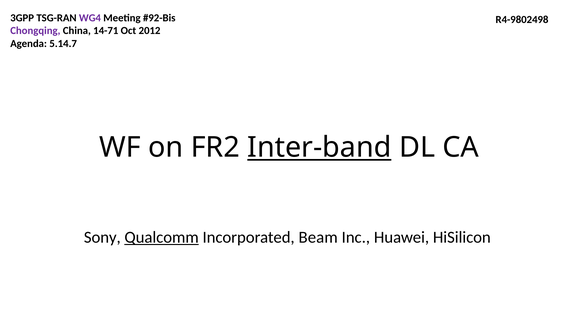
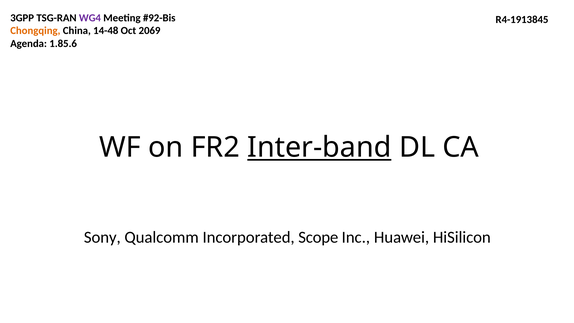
R4-9802498: R4-9802498 -> R4-1913845
Chongqing colour: purple -> orange
14-71: 14-71 -> 14-48
2012: 2012 -> 2069
5.14.7: 5.14.7 -> 1.85.6
Qualcomm underline: present -> none
Beam: Beam -> Scope
